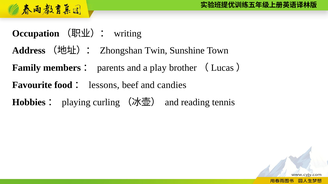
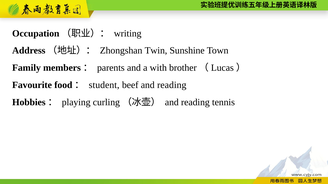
play: play -> with
lessons: lessons -> student
beef and candies: candies -> reading
